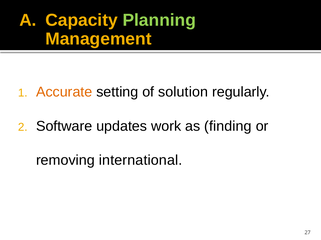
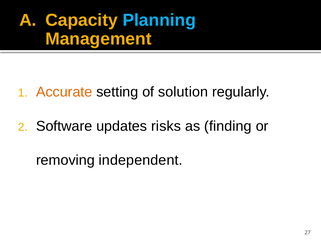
Planning colour: light green -> light blue
work: work -> risks
international: international -> independent
